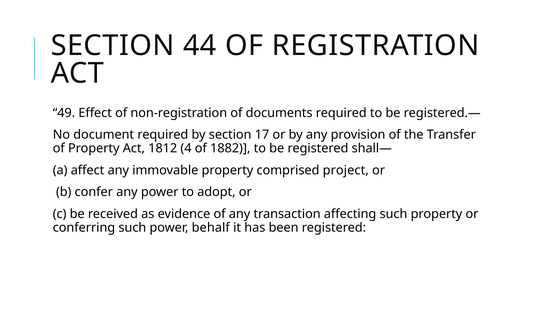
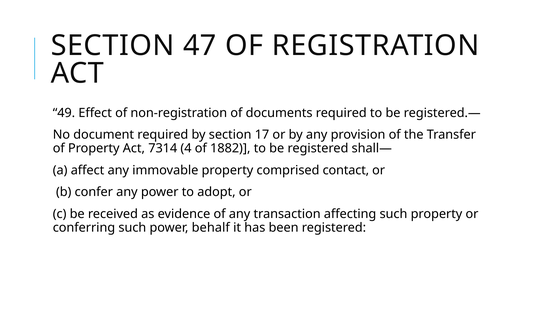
44: 44 -> 47
1812: 1812 -> 7314
project: project -> contact
